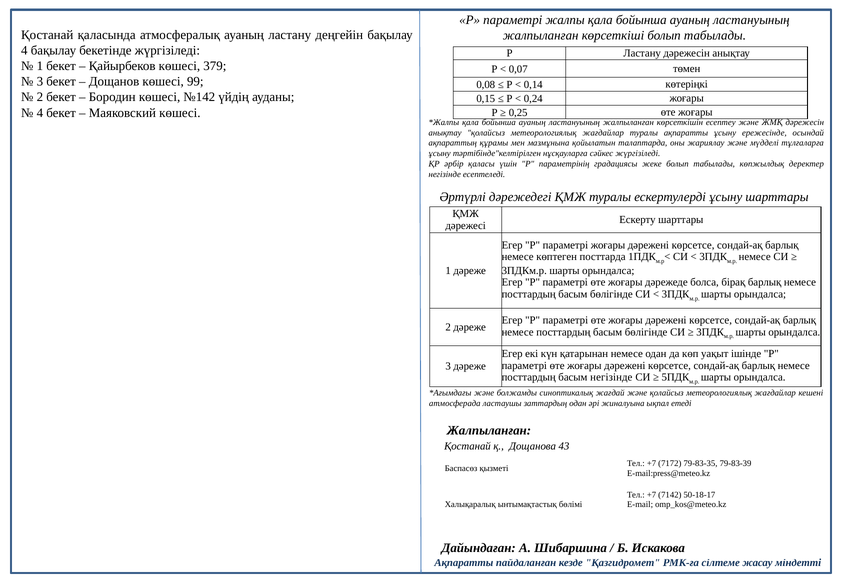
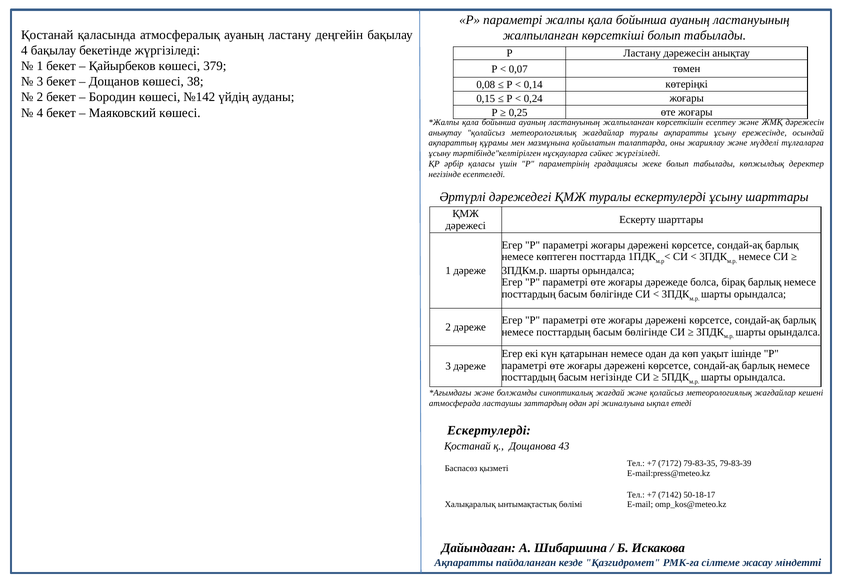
99: 99 -> 38
Жалпыланған at (489, 431): Жалпыланған -> Ескертулерді
